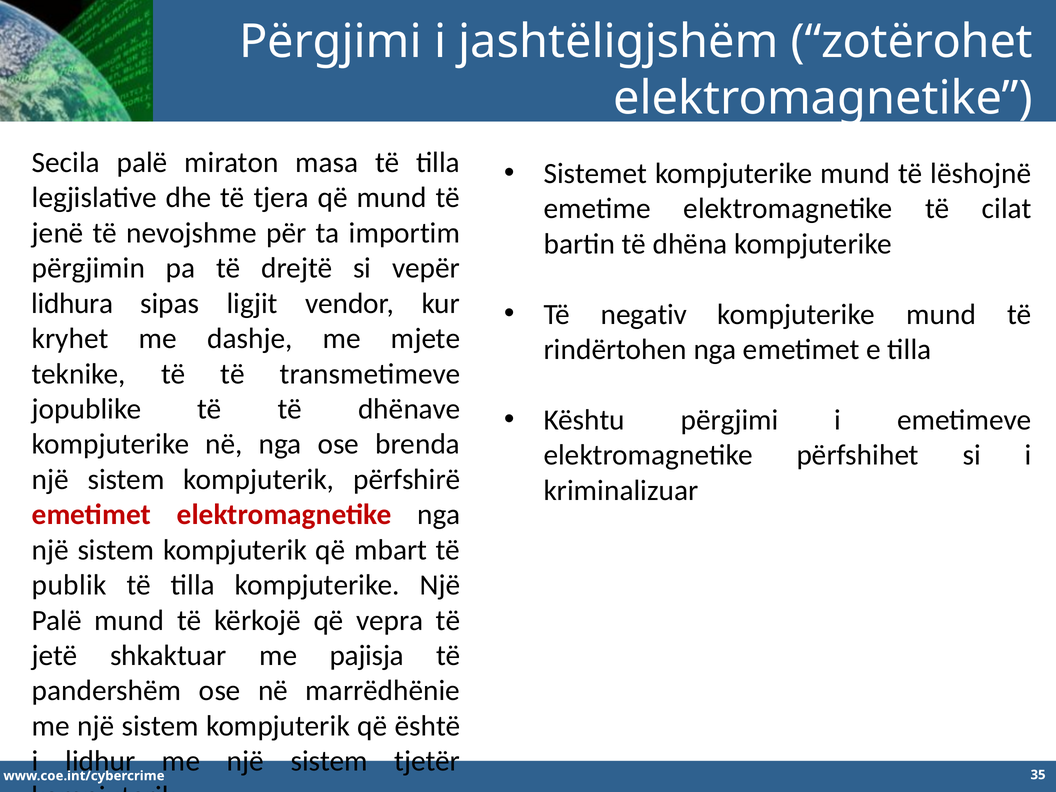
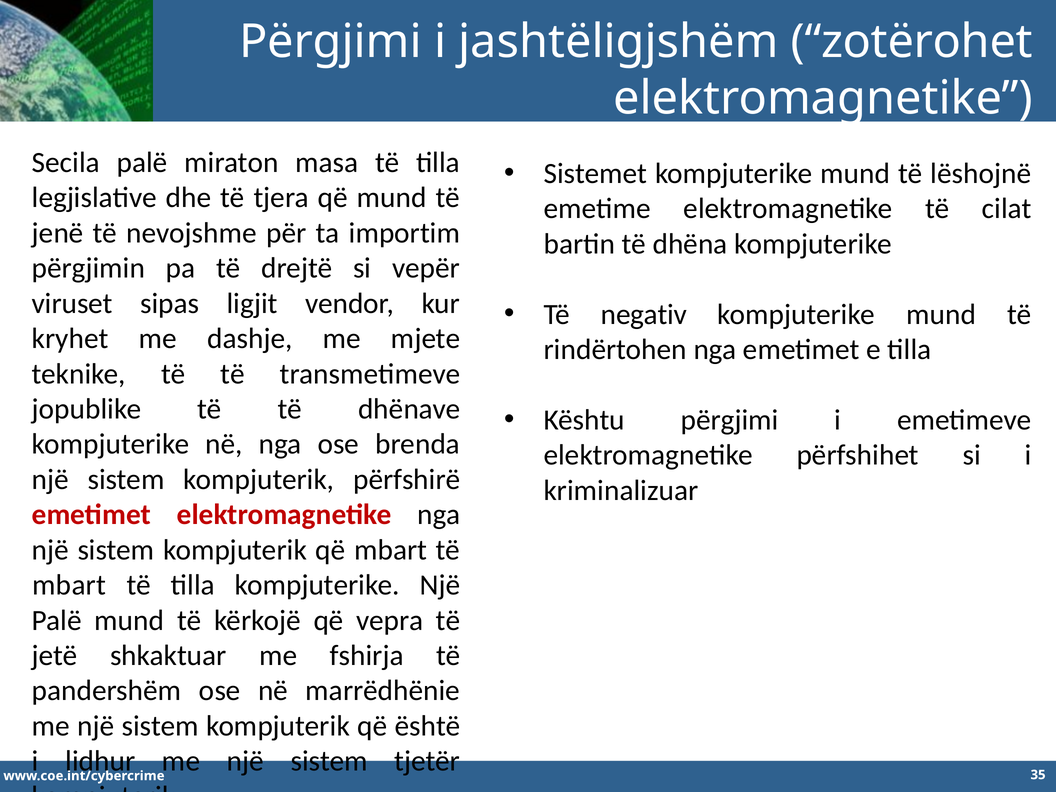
lidhura: lidhura -> viruset
publik at (69, 585): publik -> mbart
pajisja: pajisja -> fshirja
